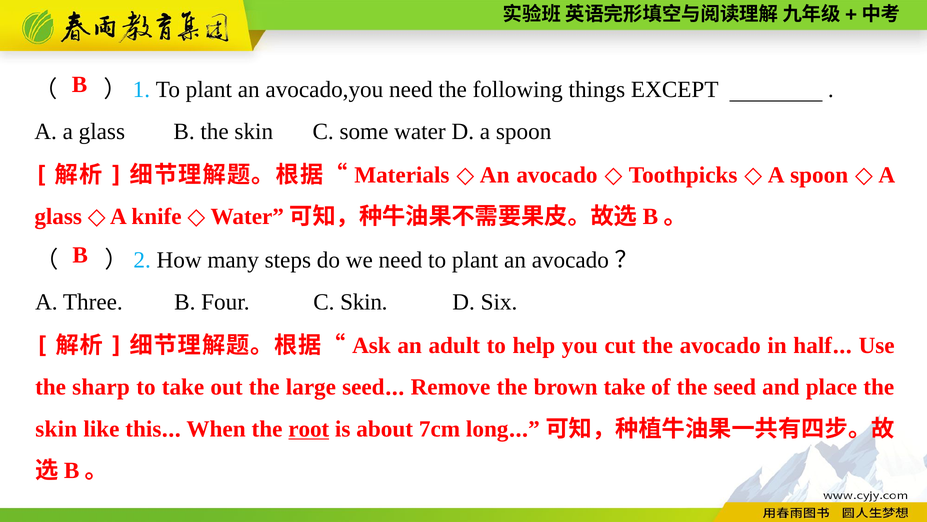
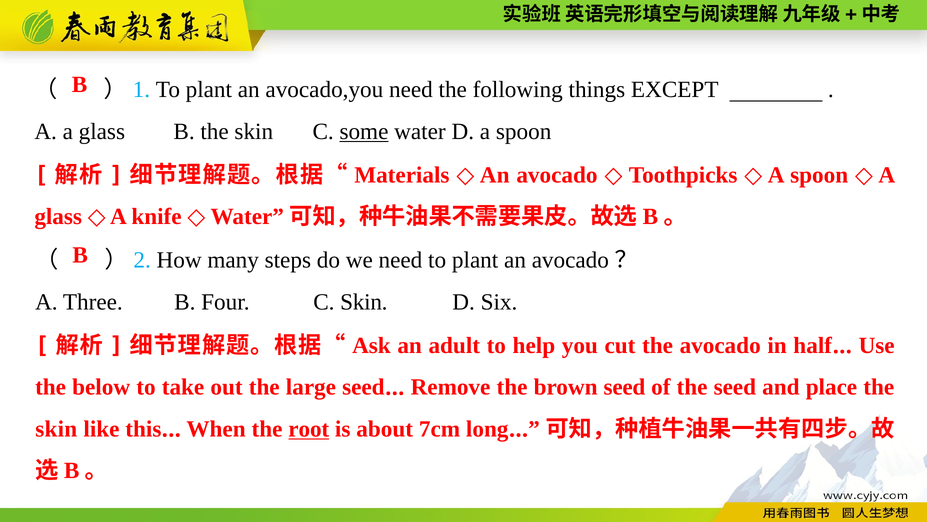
some underline: none -> present
sharp: sharp -> below
brown take: take -> seed
